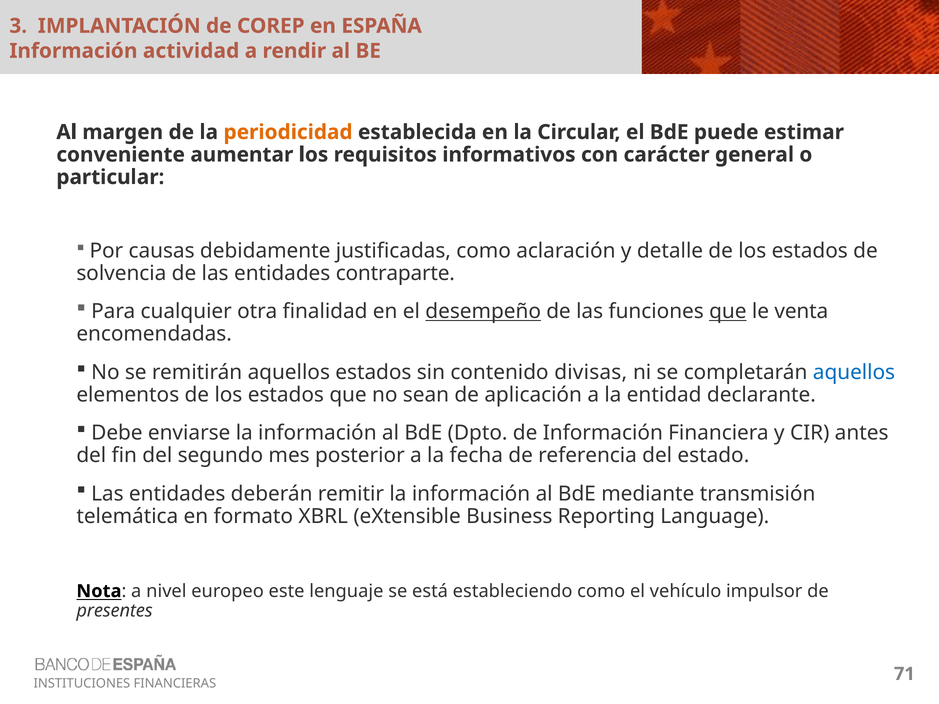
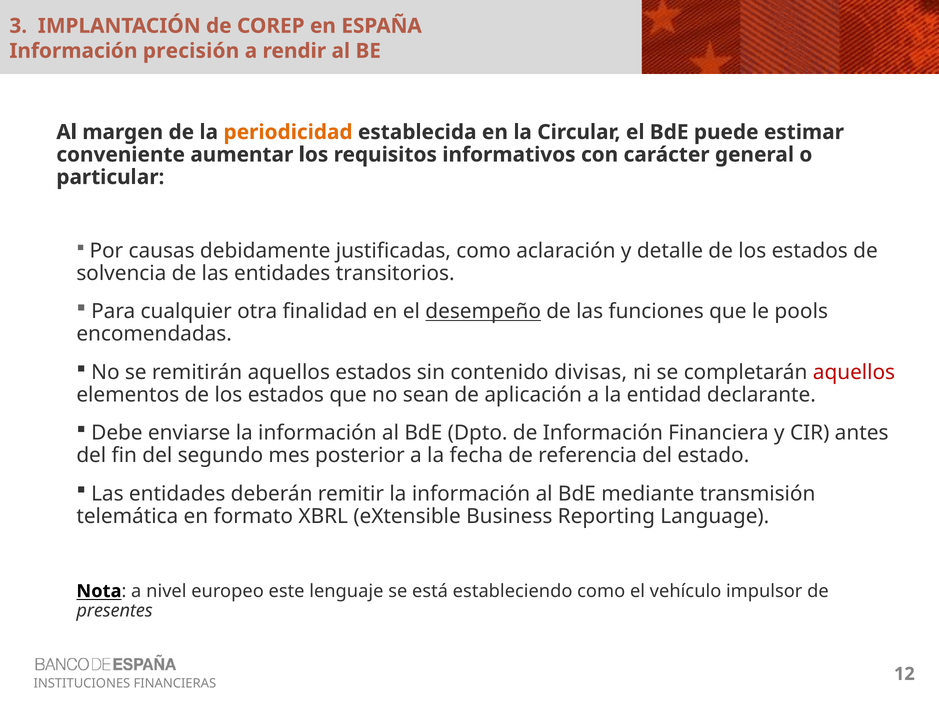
actividad: actividad -> precisión
contraparte: contraparte -> transitorios
que at (728, 312) underline: present -> none
venta: venta -> pools
aquellos at (854, 372) colour: blue -> red
71: 71 -> 12
